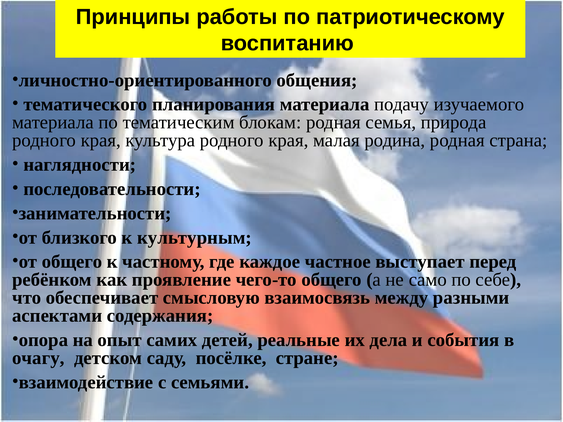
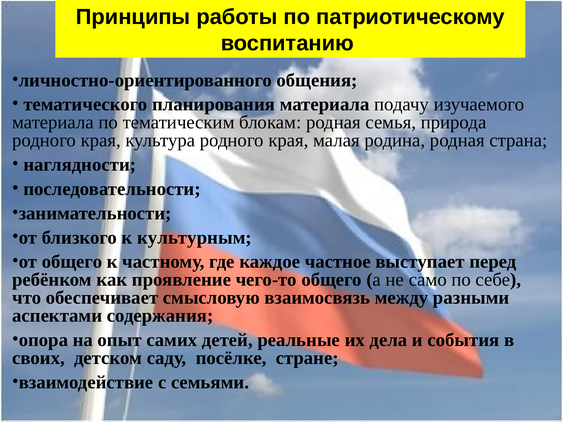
очагу: очагу -> своих
